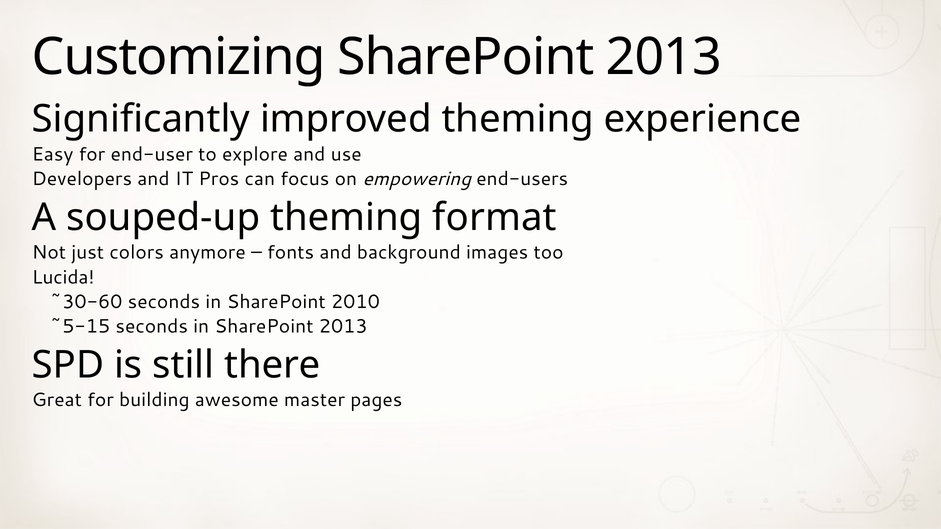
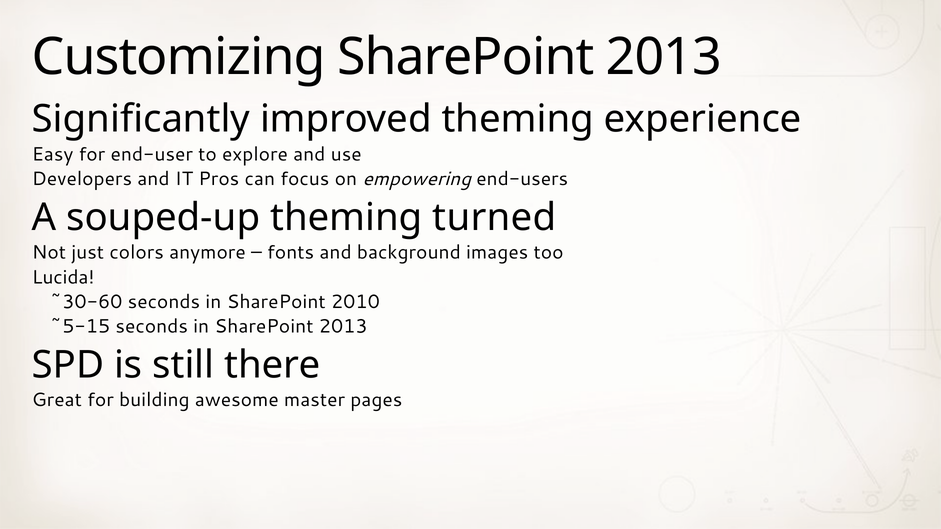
format: format -> turned
